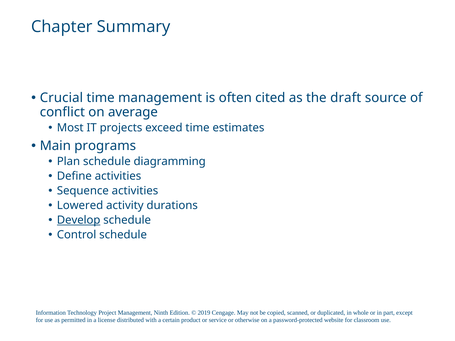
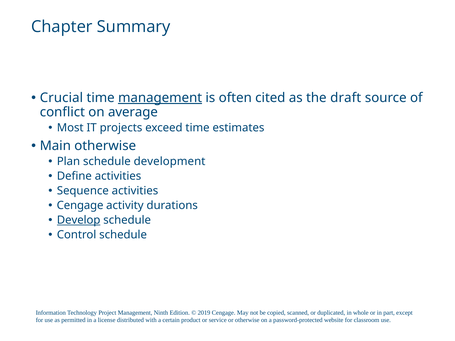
management at (160, 98) underline: none -> present
Main programs: programs -> otherwise
diagramming: diagramming -> development
Lowered at (80, 206): Lowered -> Cengage
